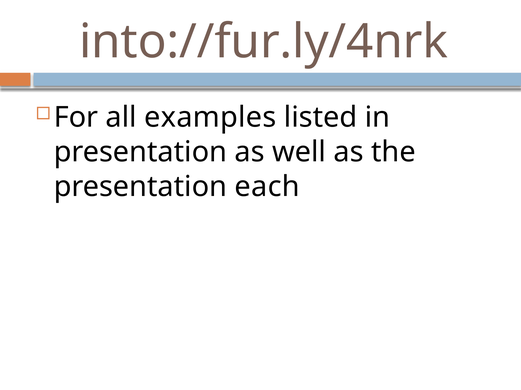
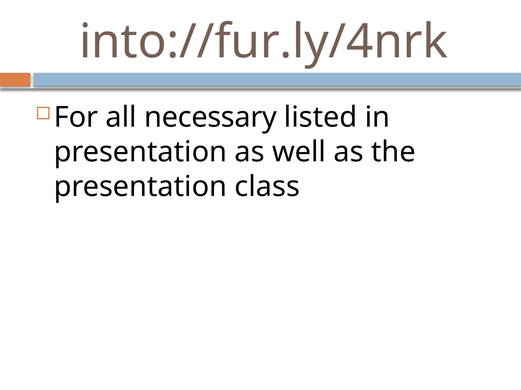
examples: examples -> necessary
each: each -> class
